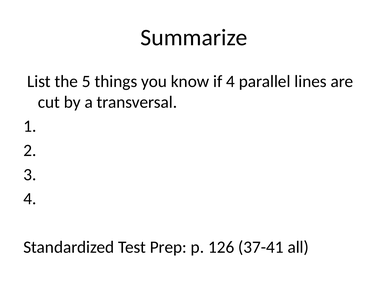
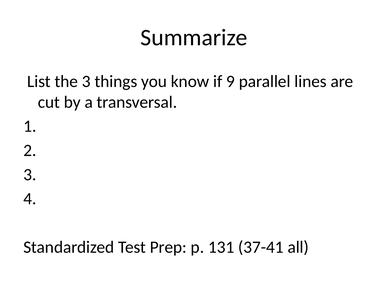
the 5: 5 -> 3
if 4: 4 -> 9
126: 126 -> 131
